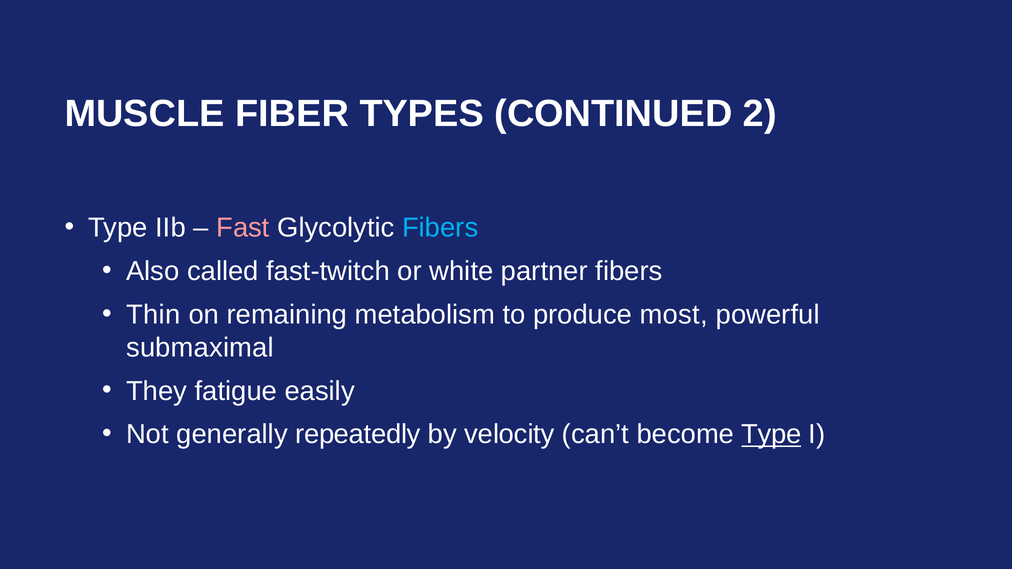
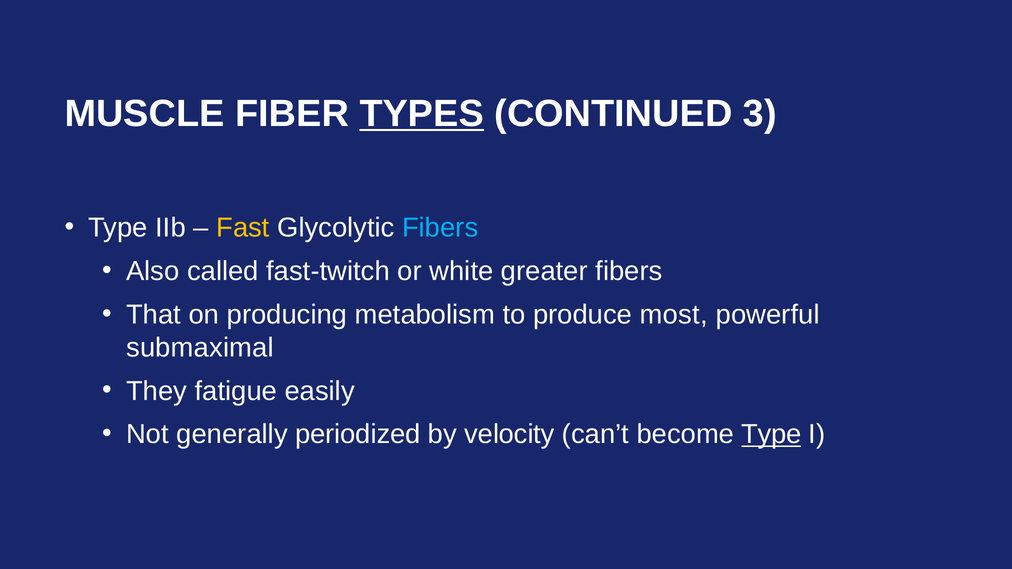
TYPES underline: none -> present
2: 2 -> 3
Fast colour: pink -> yellow
partner: partner -> greater
Thin: Thin -> That
remaining: remaining -> producing
repeatedly: repeatedly -> periodized
